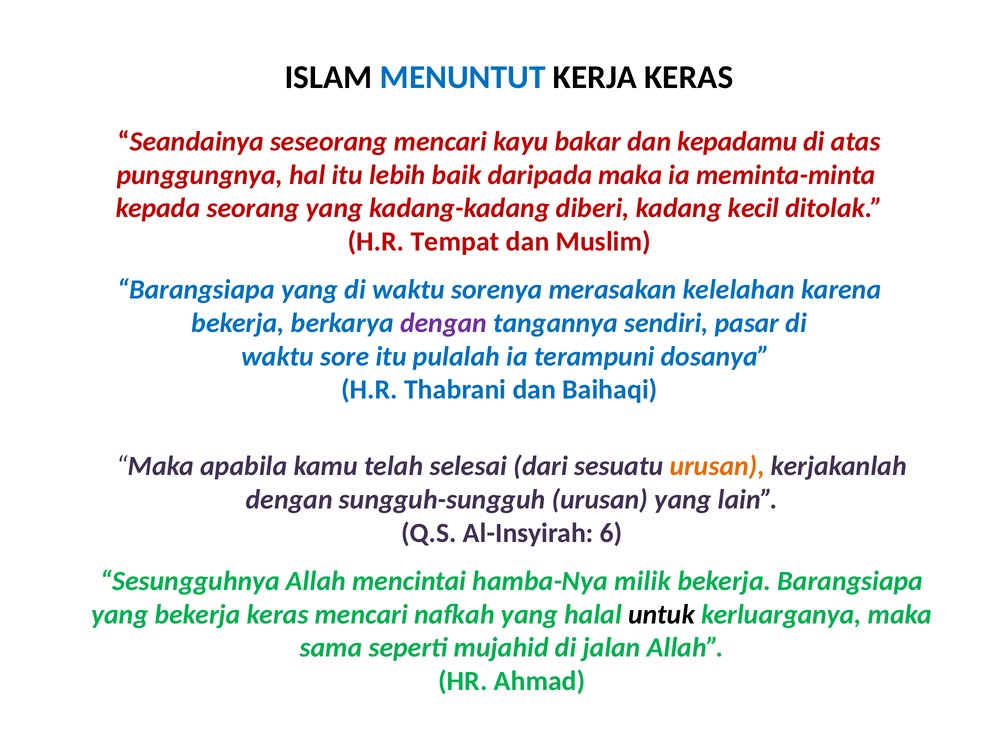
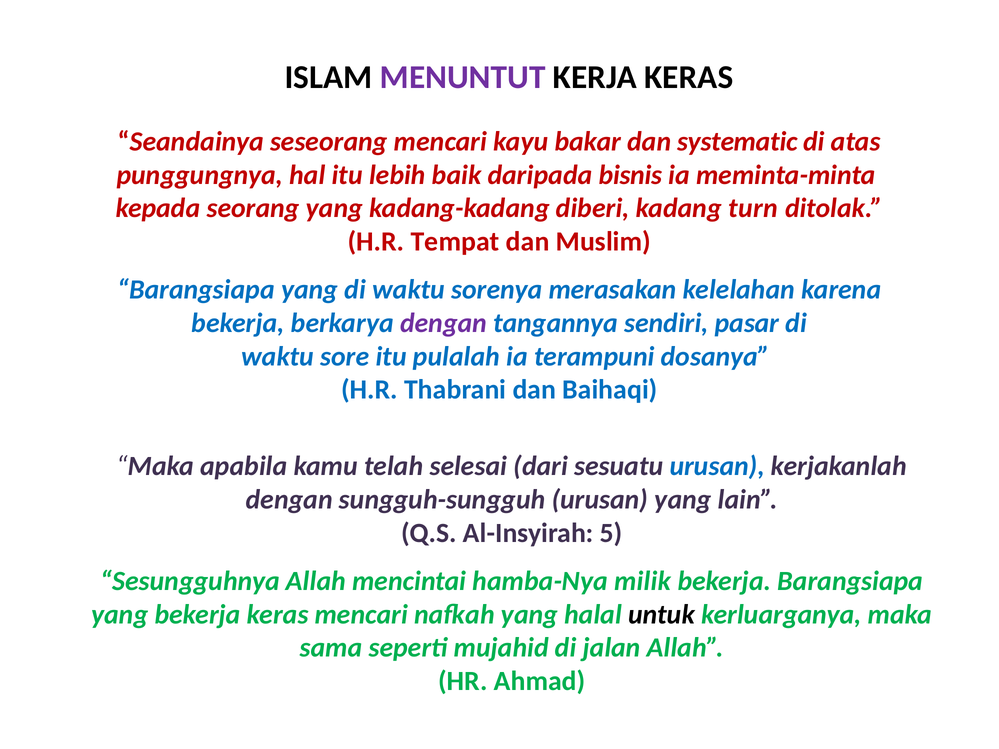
MENUNTUT colour: blue -> purple
kepadamu: kepadamu -> systematic
daripada maka: maka -> bisnis
kecil: kecil -> turn
urusan at (717, 466) colour: orange -> blue
6: 6 -> 5
